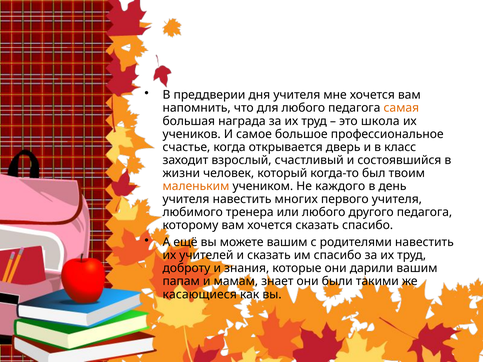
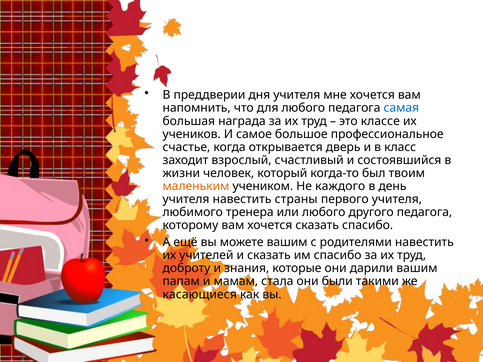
самая colour: orange -> blue
школа: школа -> классе
многих: многих -> страны
знает: знает -> стала
